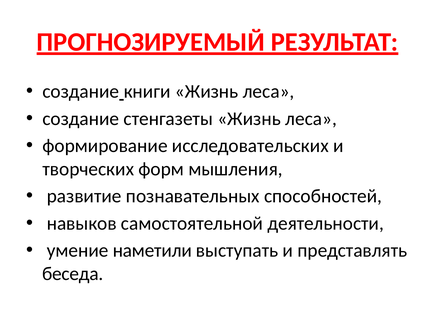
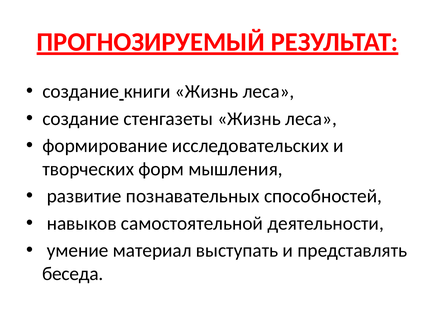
наметили: наметили -> материал
